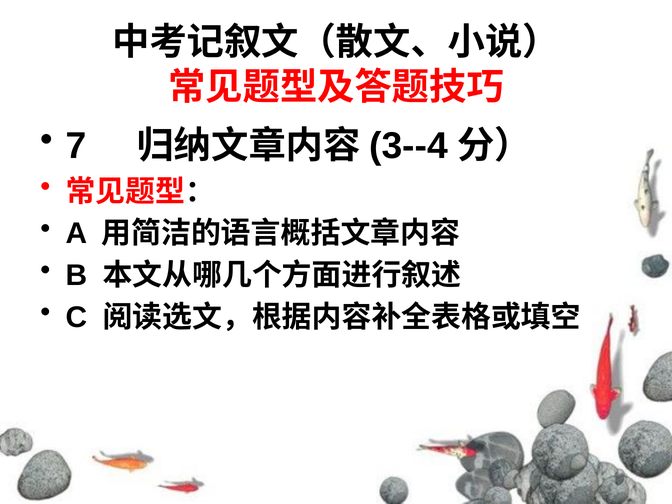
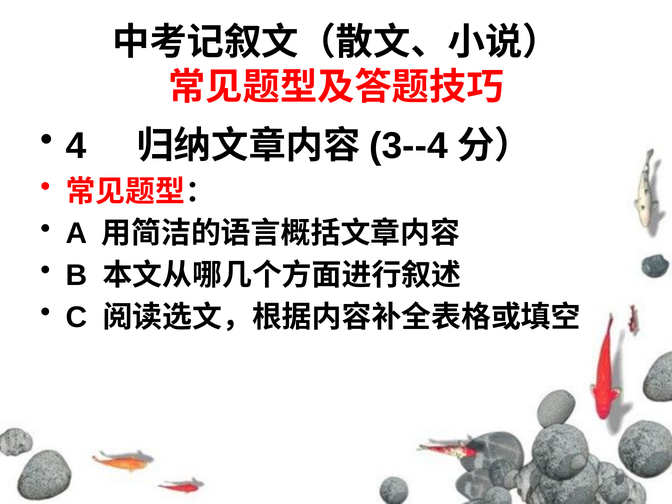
7: 7 -> 4
